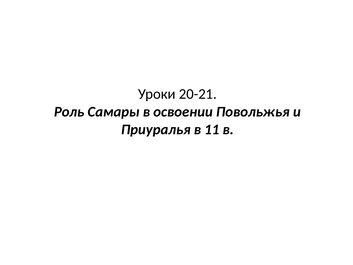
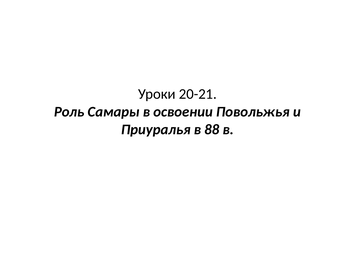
11: 11 -> 88
